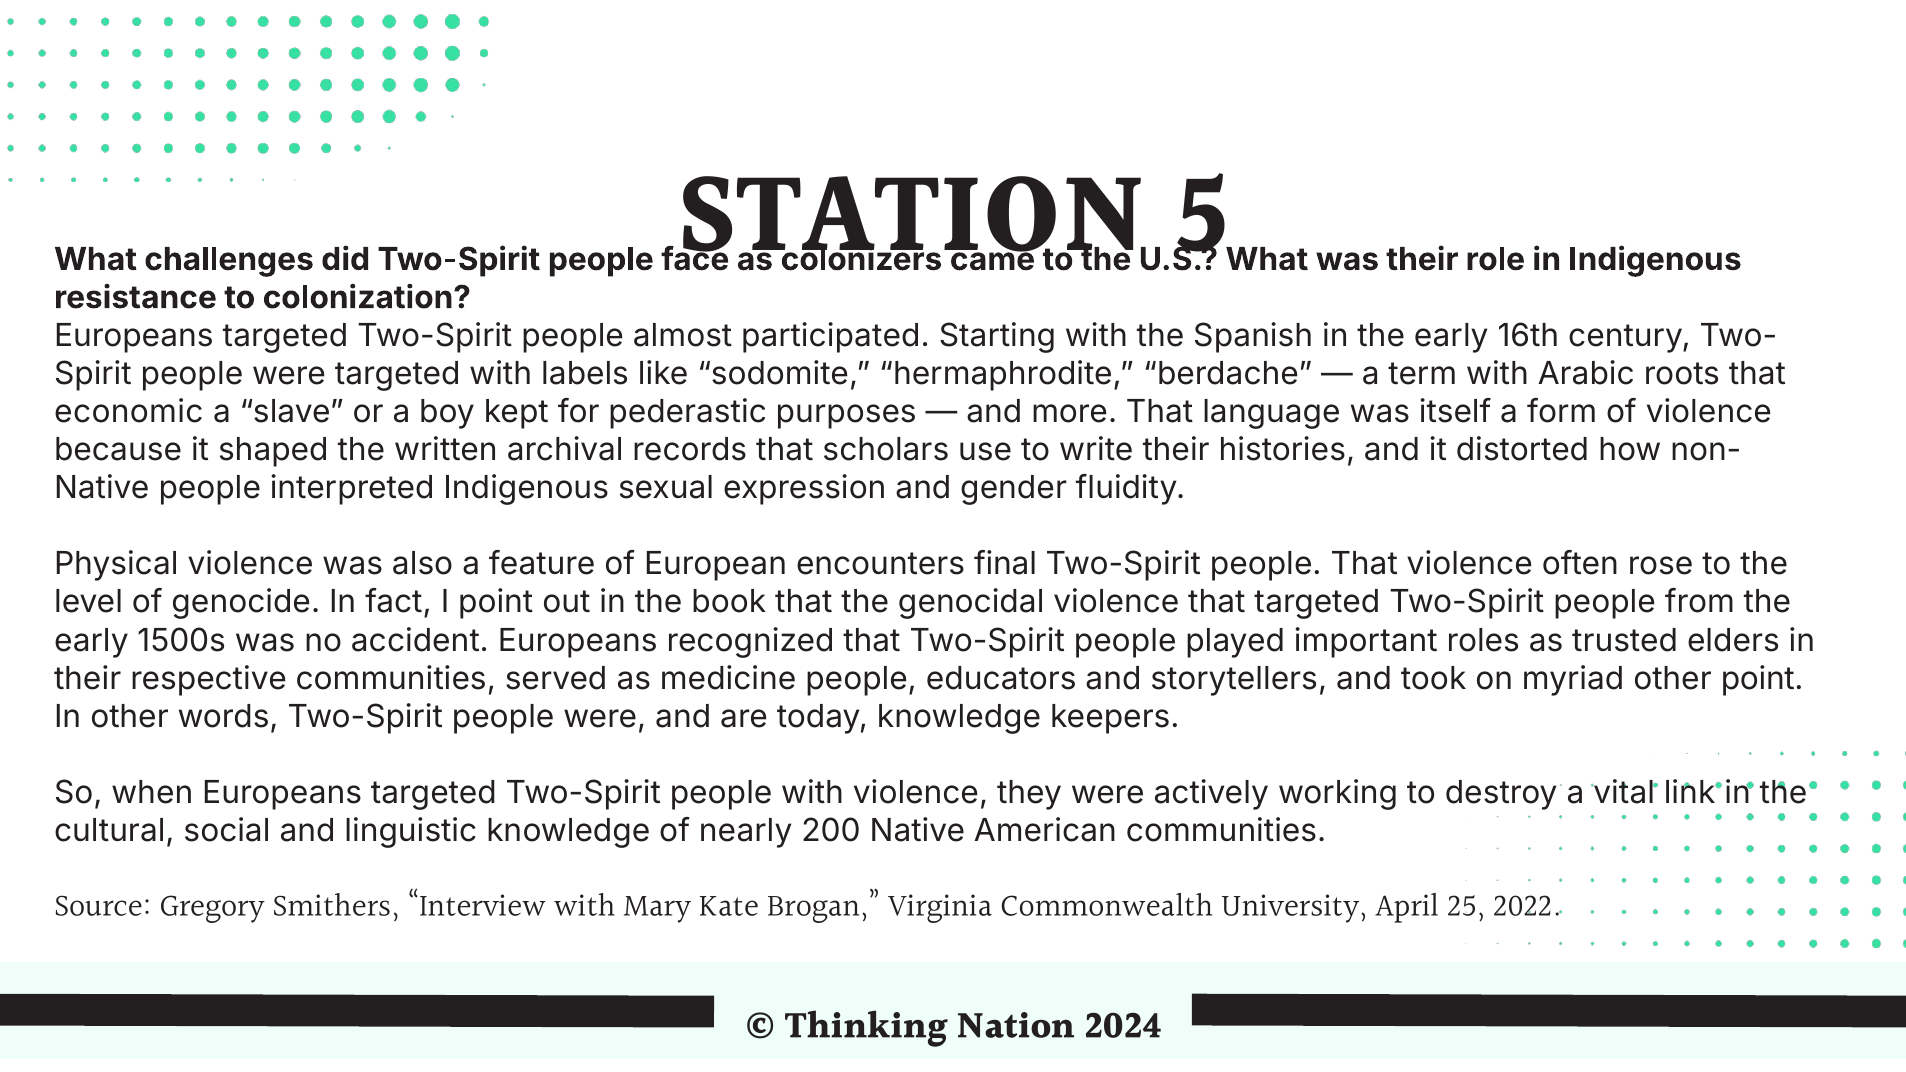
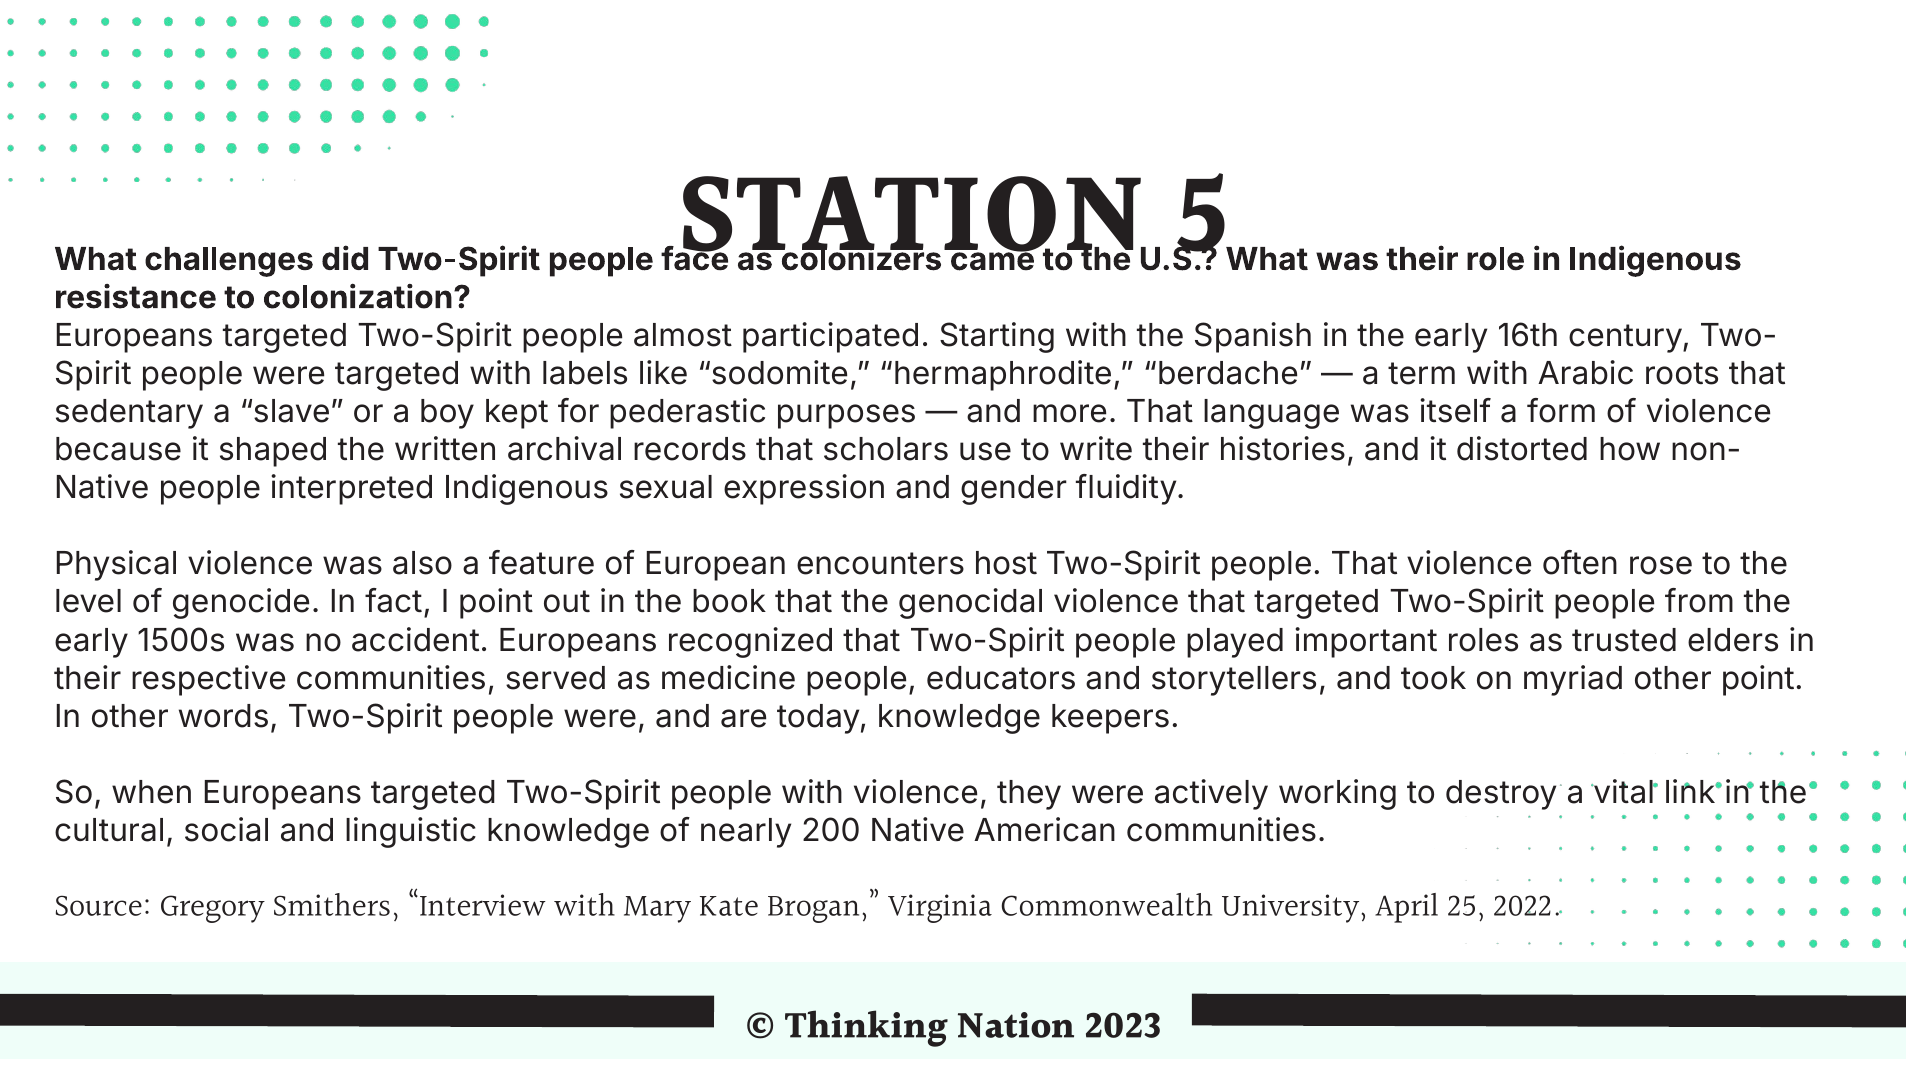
economic: economic -> sedentary
final: final -> host
2024: 2024 -> 2023
